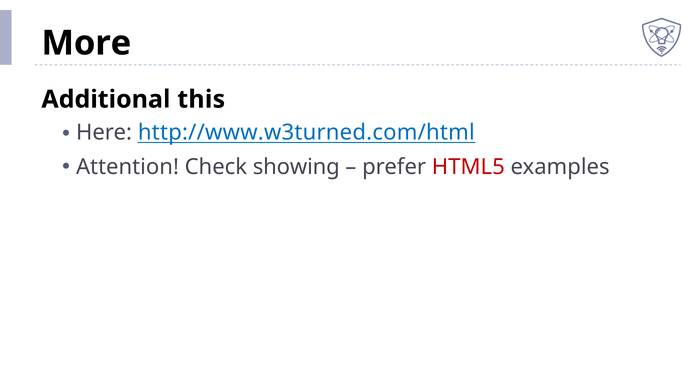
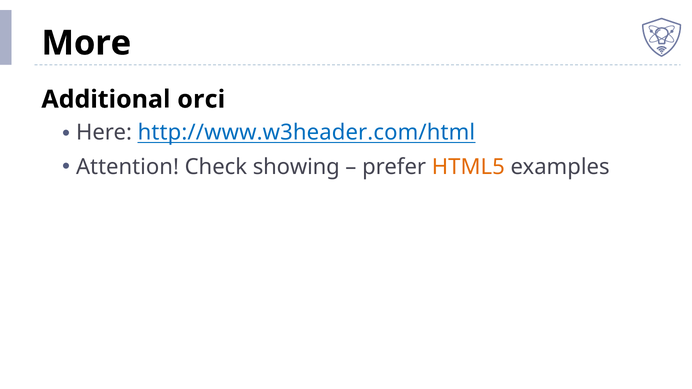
this: this -> orci
http://www.w3turned.com/html: http://www.w3turned.com/html -> http://www.w3header.com/html
HTML5 colour: red -> orange
